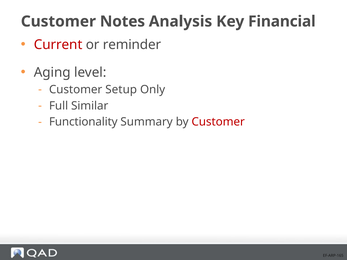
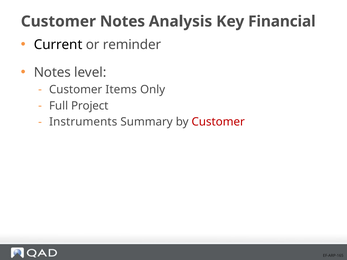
Current colour: red -> black
Aging at (52, 72): Aging -> Notes
Setup: Setup -> Items
Similar: Similar -> Project
Functionality: Functionality -> Instruments
